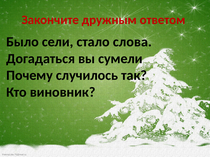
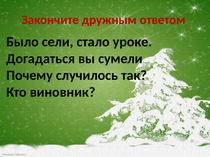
слова: слова -> уроке
